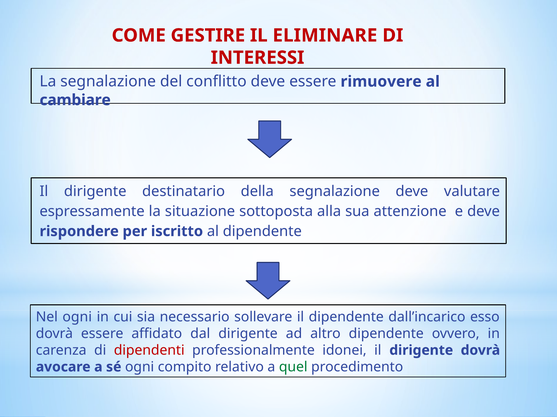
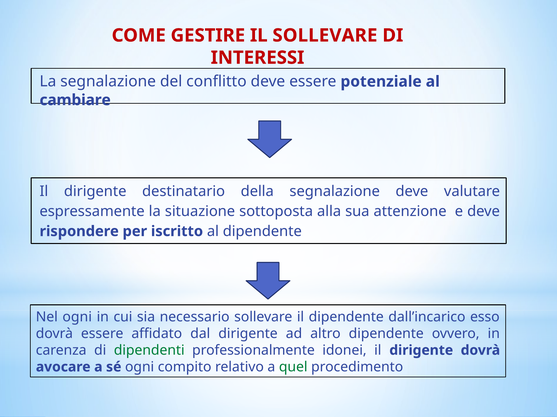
IL ELIMINARE: ELIMINARE -> SOLLEVARE
rimuovere: rimuovere -> potenziale
dipendenti colour: red -> green
